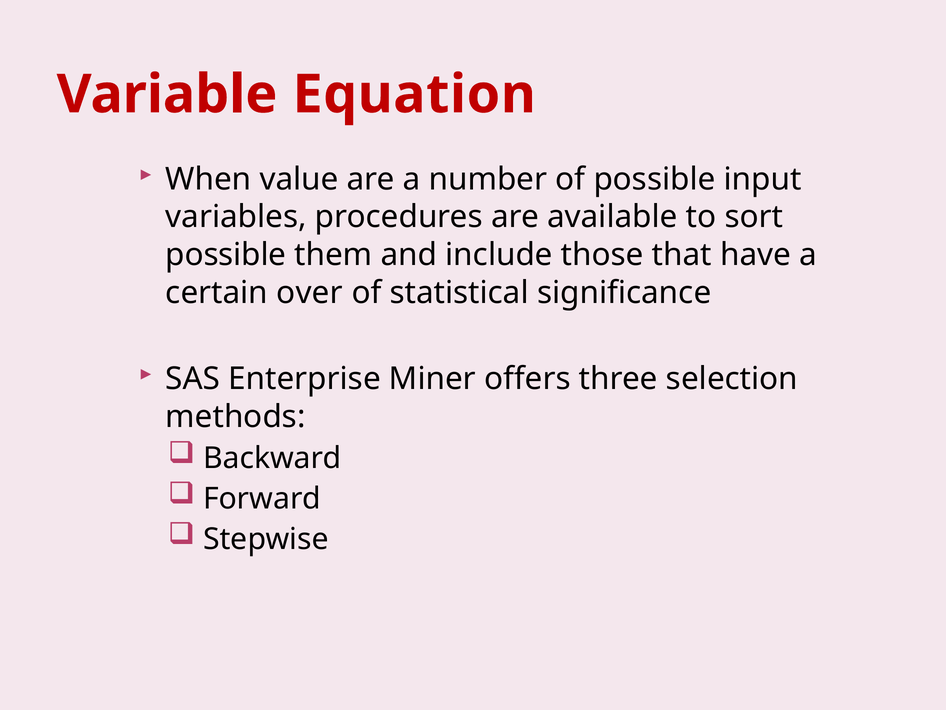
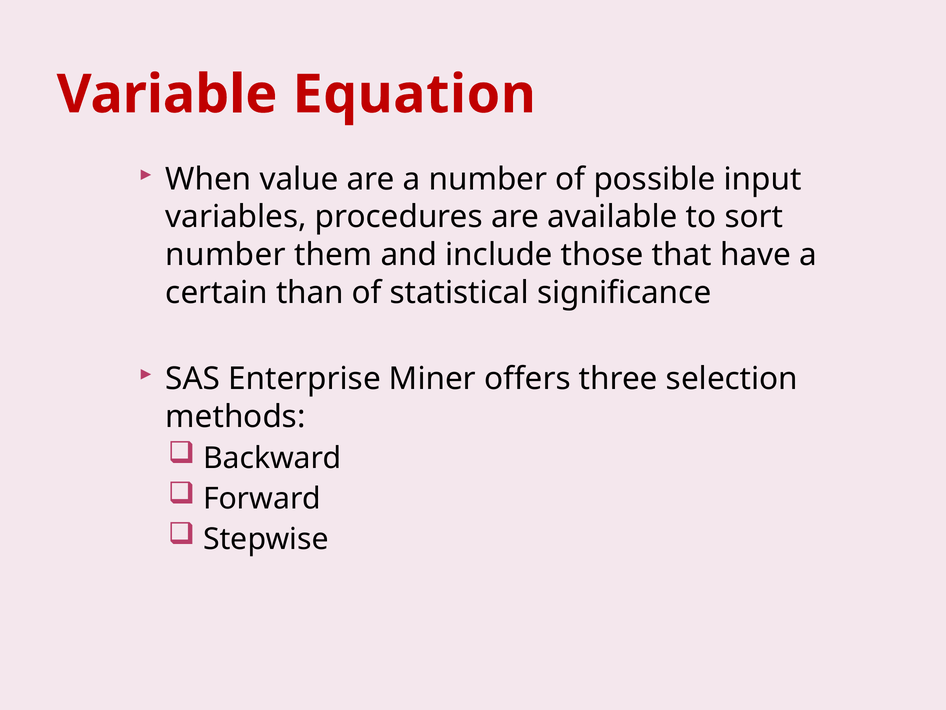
possible at (226, 255): possible -> number
over: over -> than
